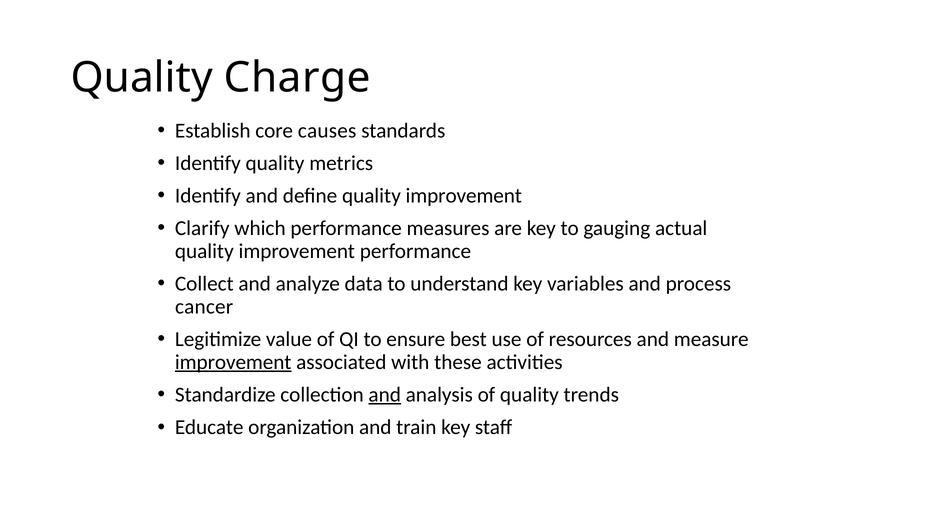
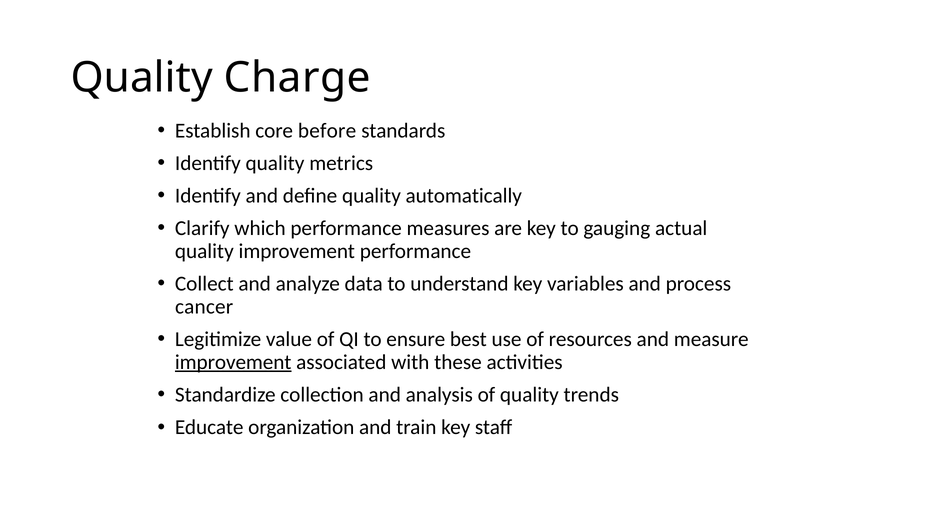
causes: causes -> before
define quality improvement: improvement -> automatically
and at (385, 395) underline: present -> none
